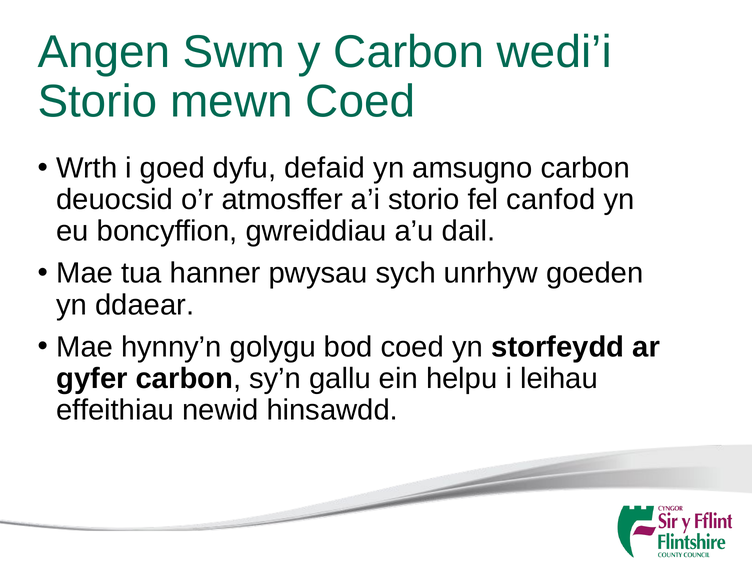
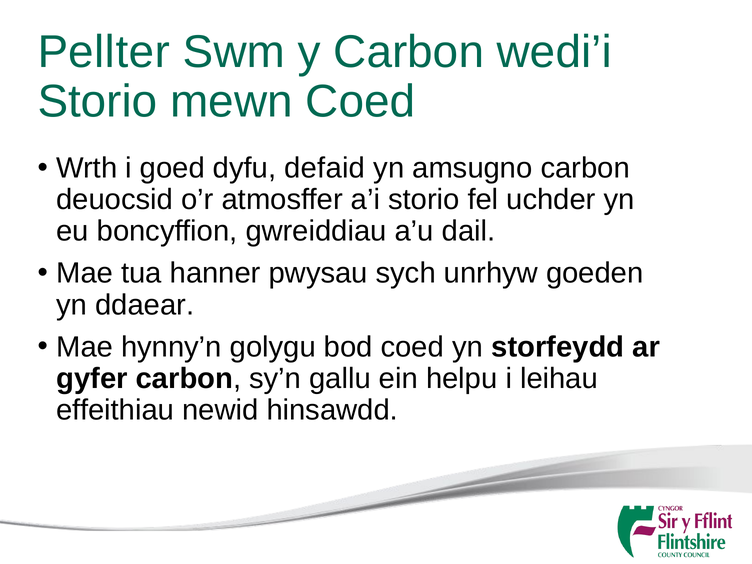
Angen: Angen -> Pellter
canfod: canfod -> uchder
